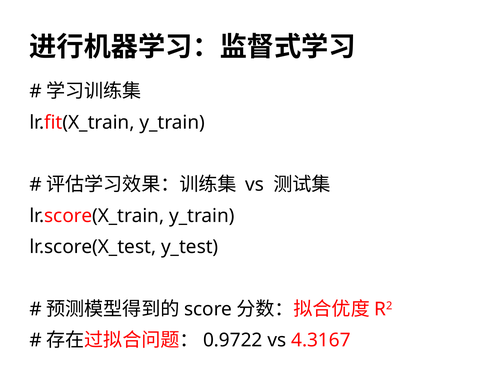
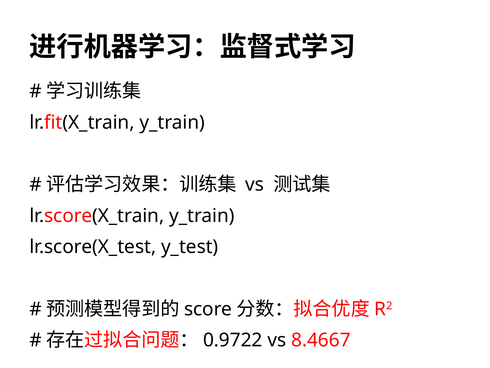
4.3167: 4.3167 -> 8.4667
